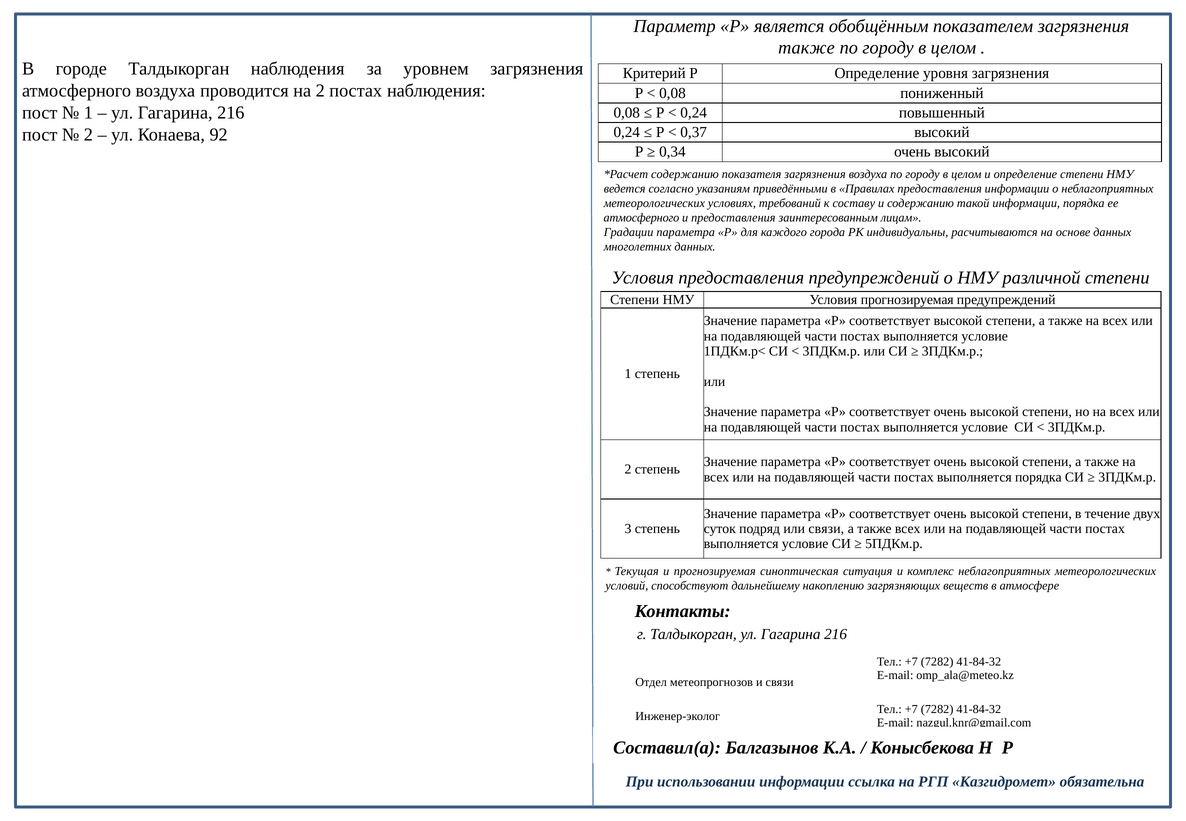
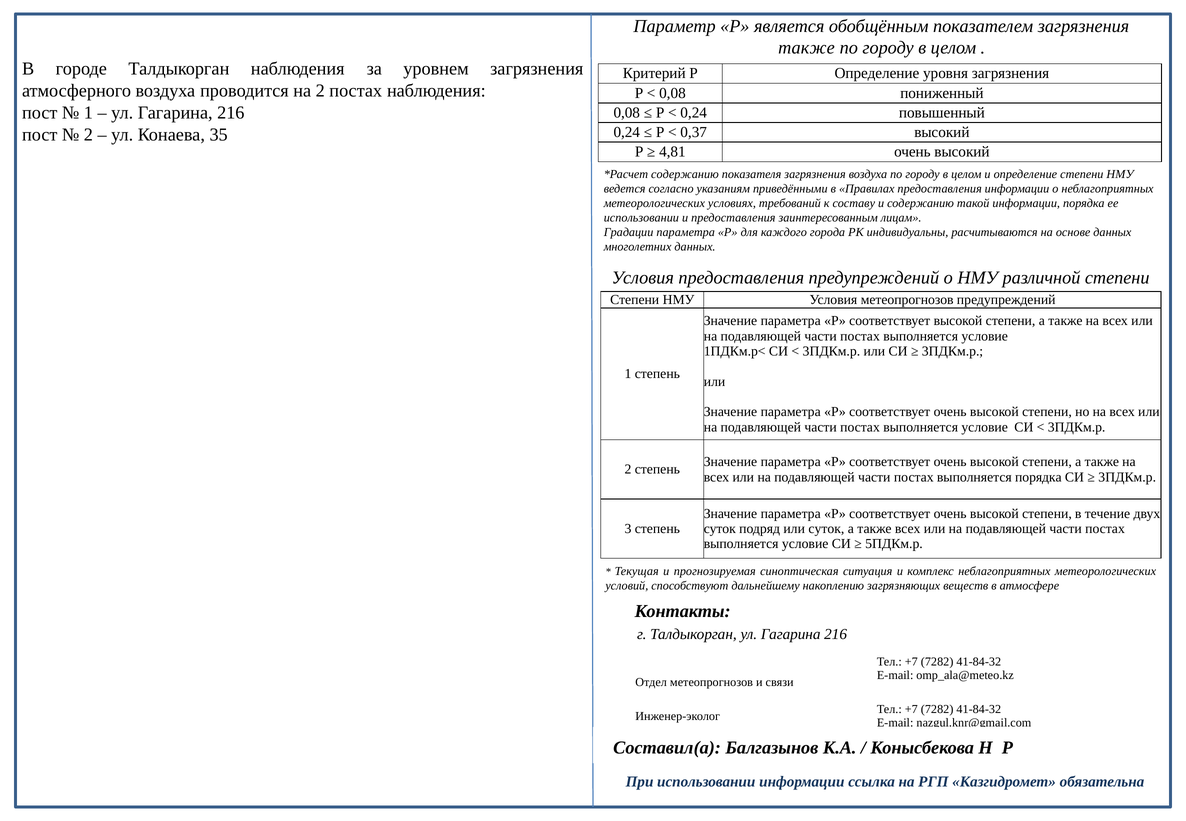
92: 92 -> 35
0,34: 0,34 -> 4,81
атмосферного at (641, 218): атмосферного -> использовании
Условия прогнозируемая: прогнозируемая -> метеопрогнозов
или связи: связи -> суток
